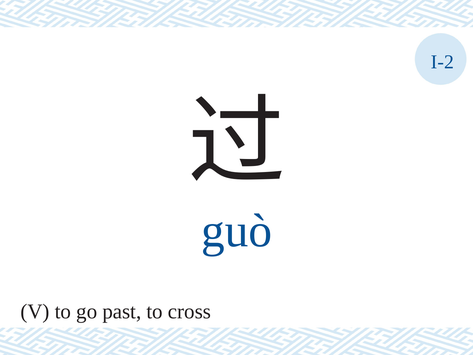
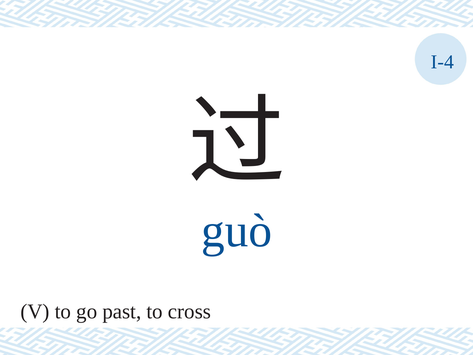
I-2: I-2 -> I-4
